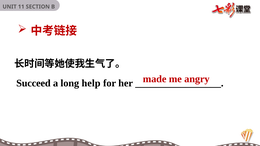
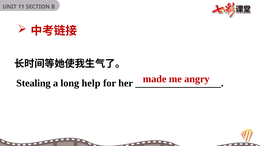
Succeed: Succeed -> Stealing
